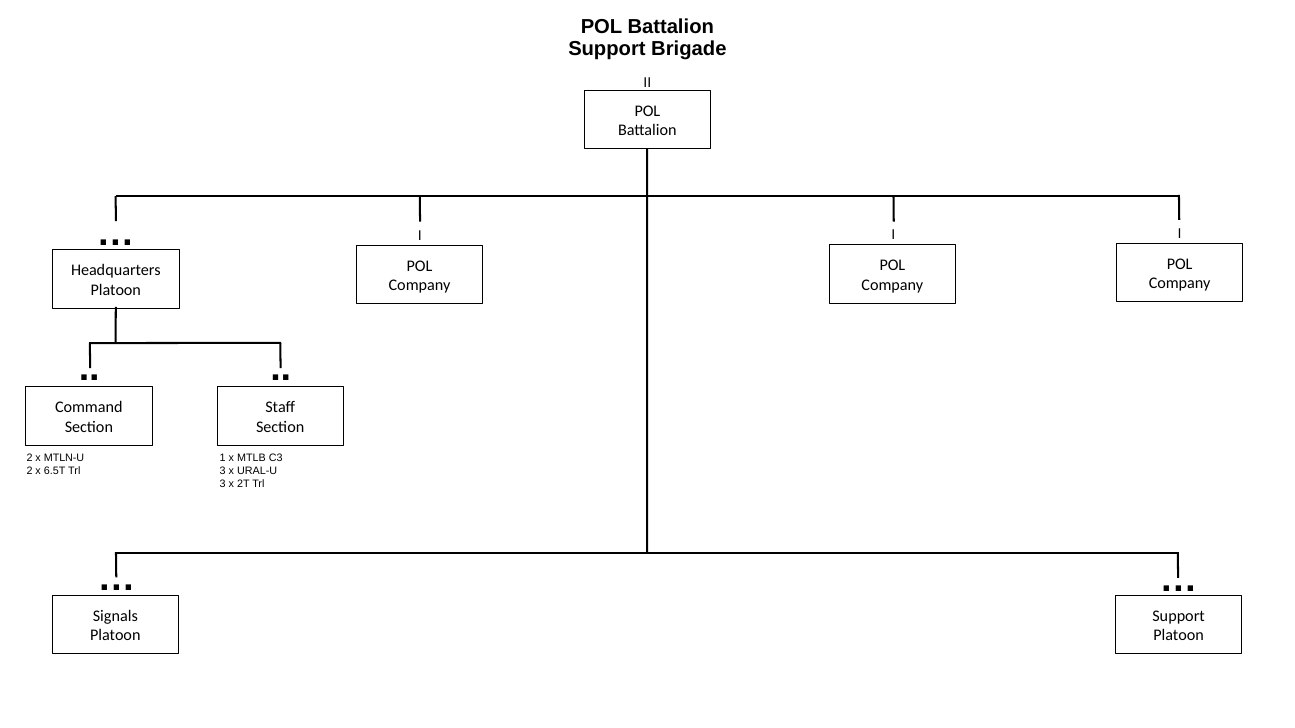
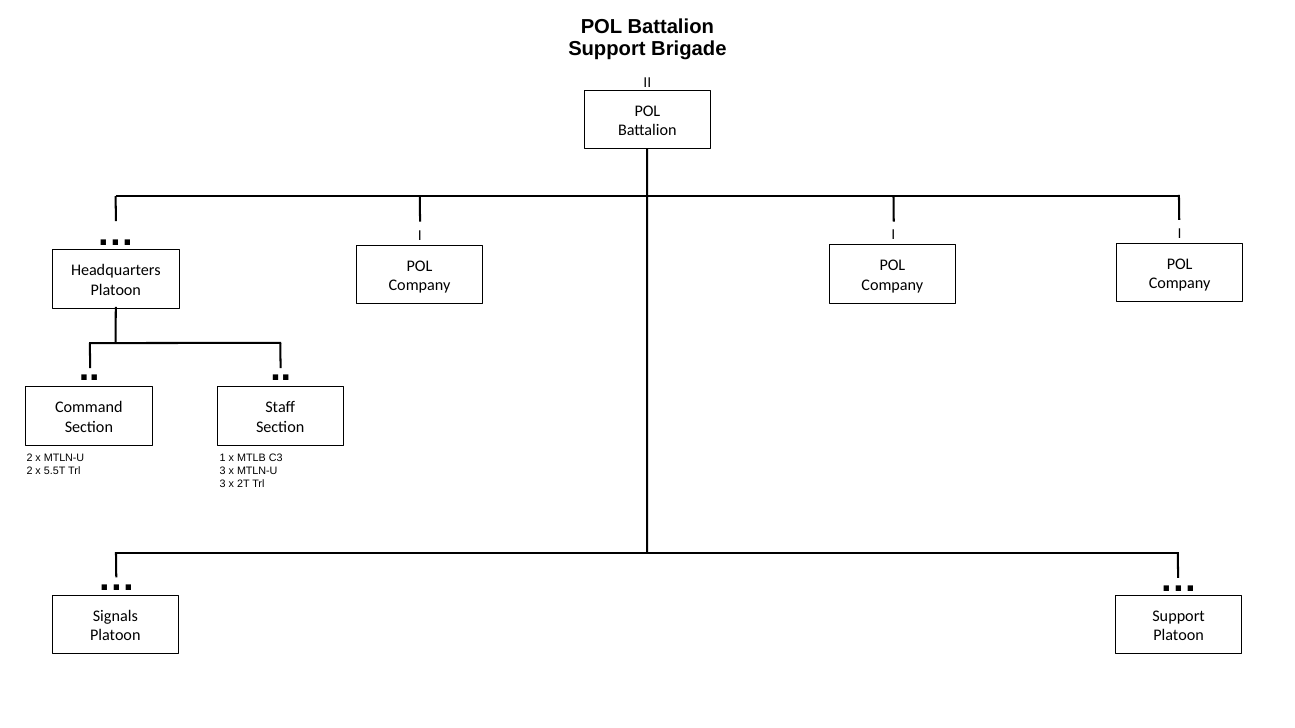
6.5T: 6.5T -> 5.5T
3 x URAL-U: URAL-U -> MTLN-U
